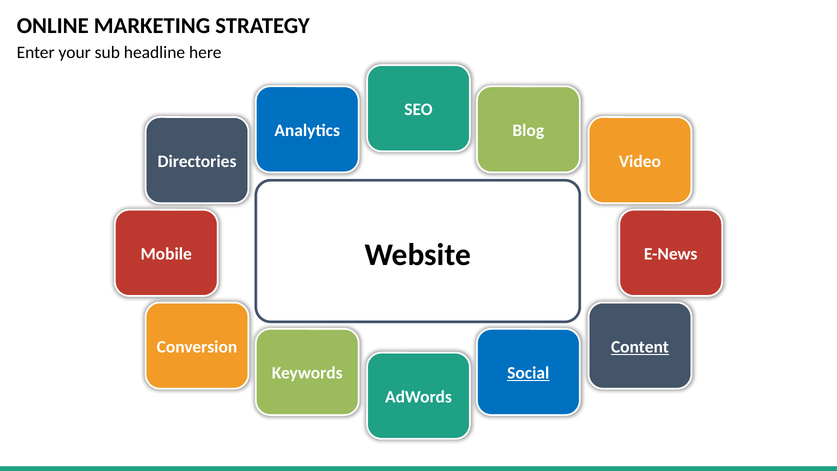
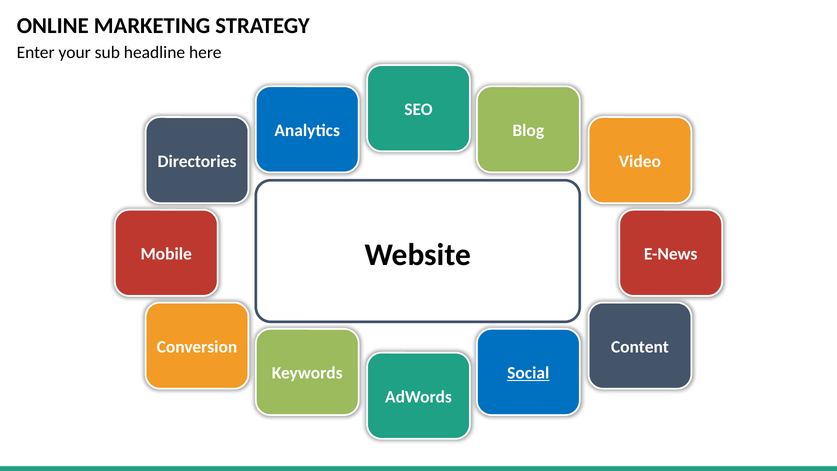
Content underline: present -> none
